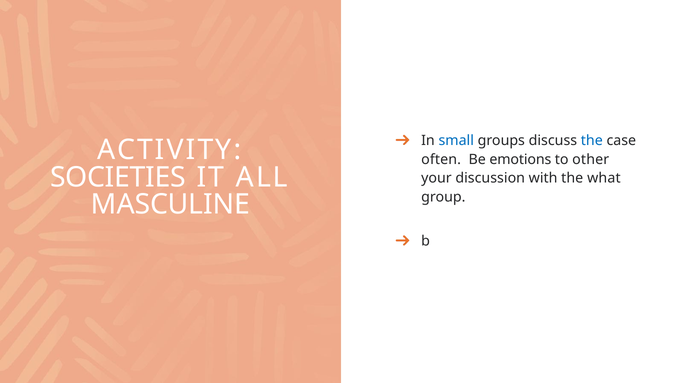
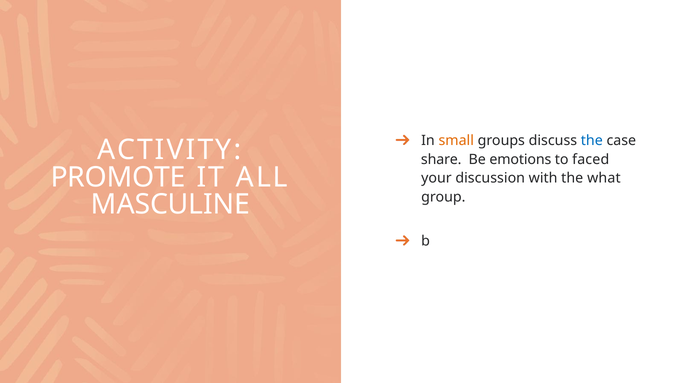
small colour: blue -> orange
often: often -> share
other: other -> faced
SOCIETIES: SOCIETIES -> PROMOTE
